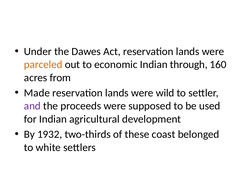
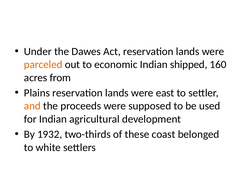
through: through -> shipped
Made: Made -> Plains
wild: wild -> east
and colour: purple -> orange
